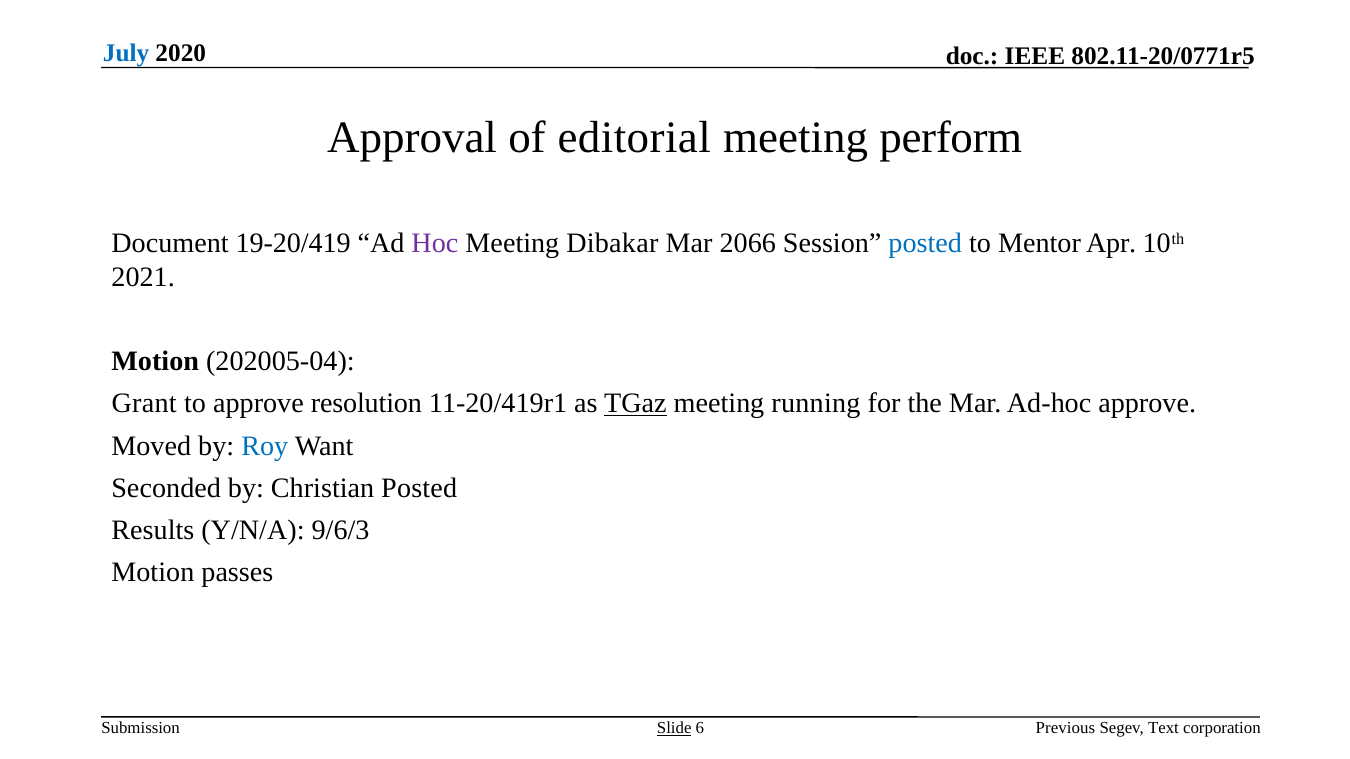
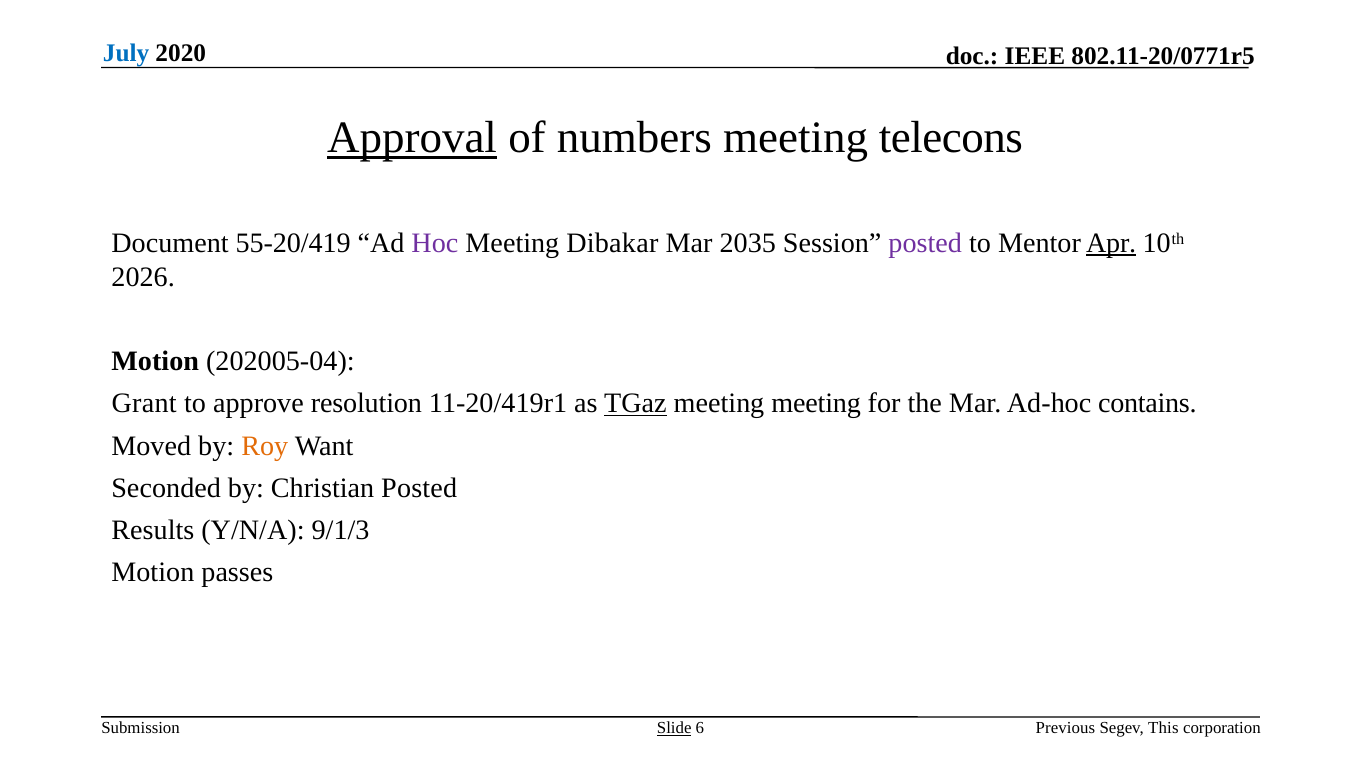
Approval underline: none -> present
editorial: editorial -> numbers
perform: perform -> telecons
19-20/419: 19-20/419 -> 55-20/419
2066: 2066 -> 2035
posted at (925, 243) colour: blue -> purple
Apr underline: none -> present
2021: 2021 -> 2026
meeting running: running -> meeting
Ad-hoc approve: approve -> contains
Roy colour: blue -> orange
9/6/3: 9/6/3 -> 9/1/3
Text: Text -> This
